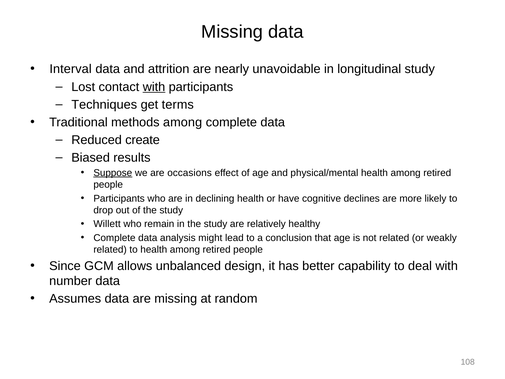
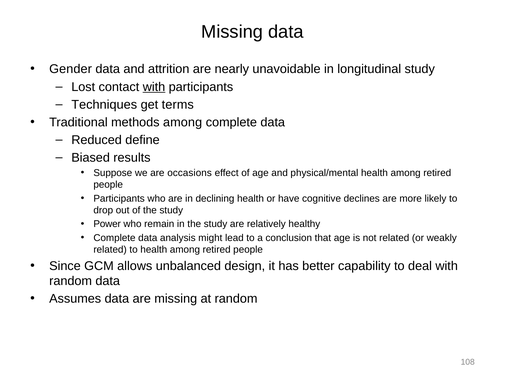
Interval: Interval -> Gender
create: create -> define
Suppose underline: present -> none
Willett: Willett -> Power
number at (71, 281): number -> random
